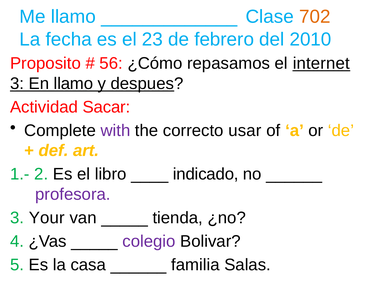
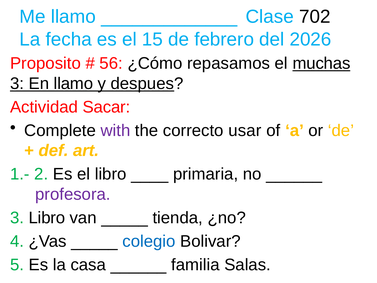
702 colour: orange -> black
23: 23 -> 15
2010: 2010 -> 2026
internet: internet -> muchas
indicado: indicado -> primaria
3 Your: Your -> Libro
colegio colour: purple -> blue
